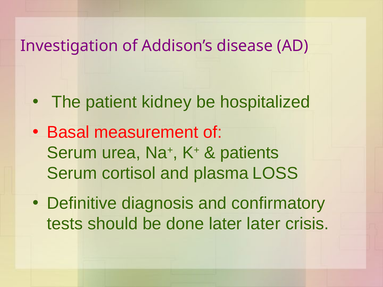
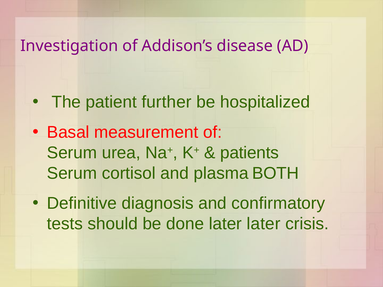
kidney: kidney -> further
LOSS: LOSS -> BOTH
